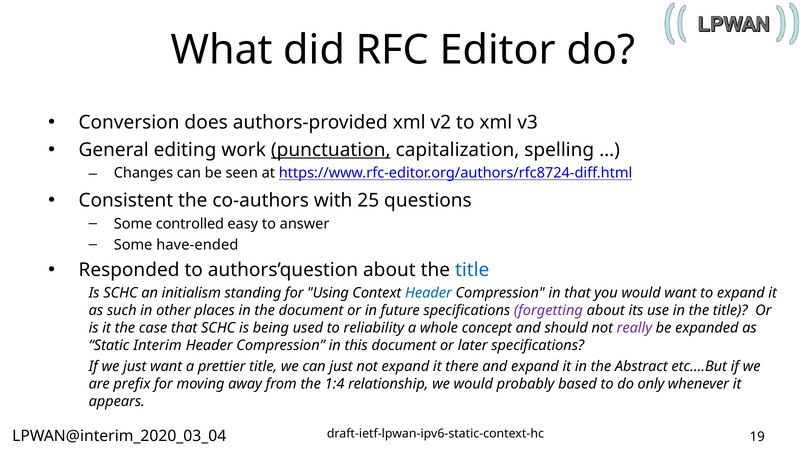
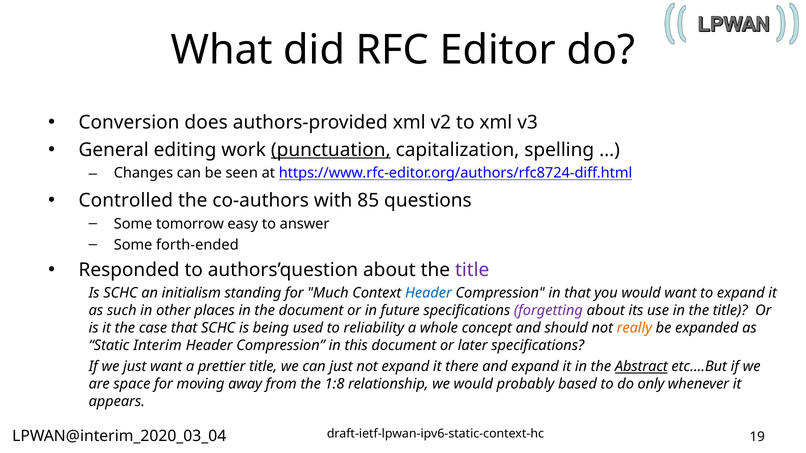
Consistent: Consistent -> Controlled
25: 25 -> 85
controlled: controlled -> tomorrow
have-ended: have-ended -> forth-ended
title at (472, 270) colour: blue -> purple
Using: Using -> Much
really colour: purple -> orange
Abstract underline: none -> present
prefix: prefix -> space
1:4: 1:4 -> 1:8
